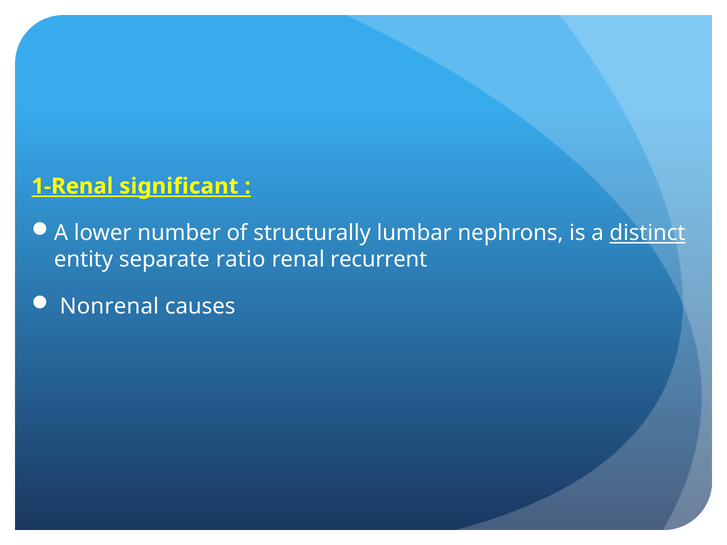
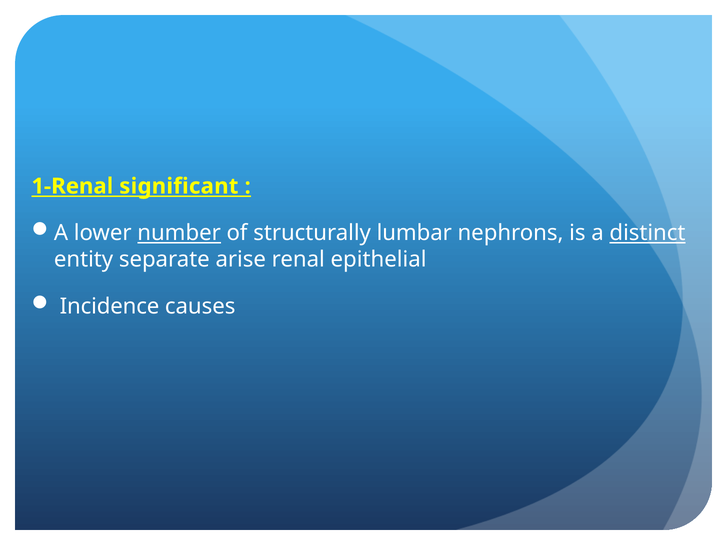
number underline: none -> present
ratio: ratio -> arise
recurrent: recurrent -> epithelial
Nonrenal: Nonrenal -> Incidence
